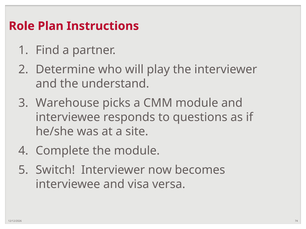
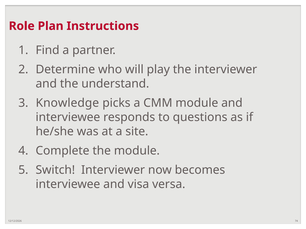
Warehouse: Warehouse -> Knowledge
